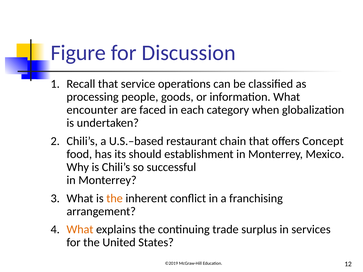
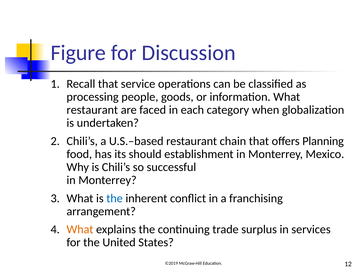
encounter at (92, 110): encounter -> restaurant
Concept: Concept -> Planning
the at (115, 198) colour: orange -> blue
